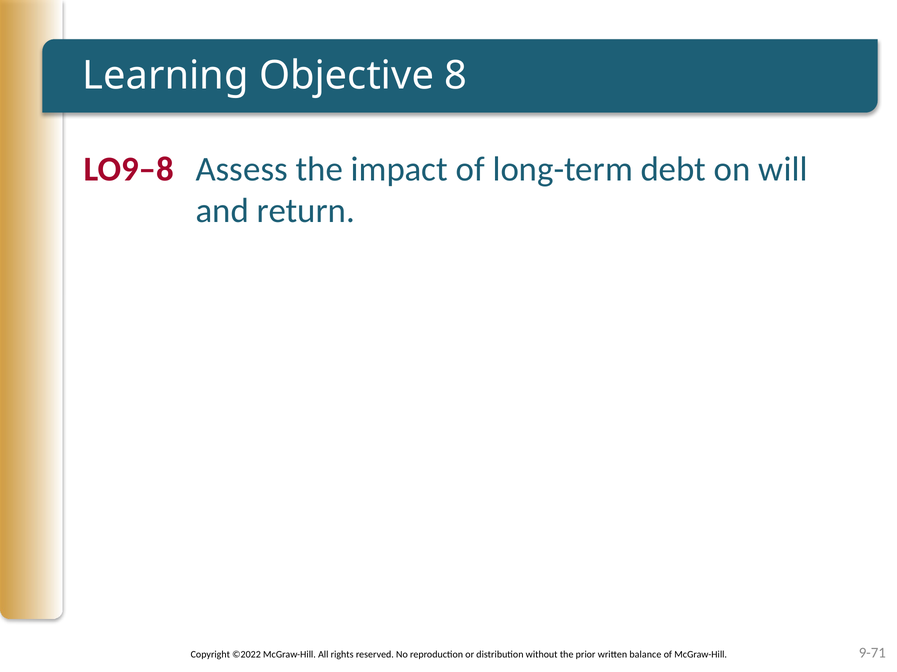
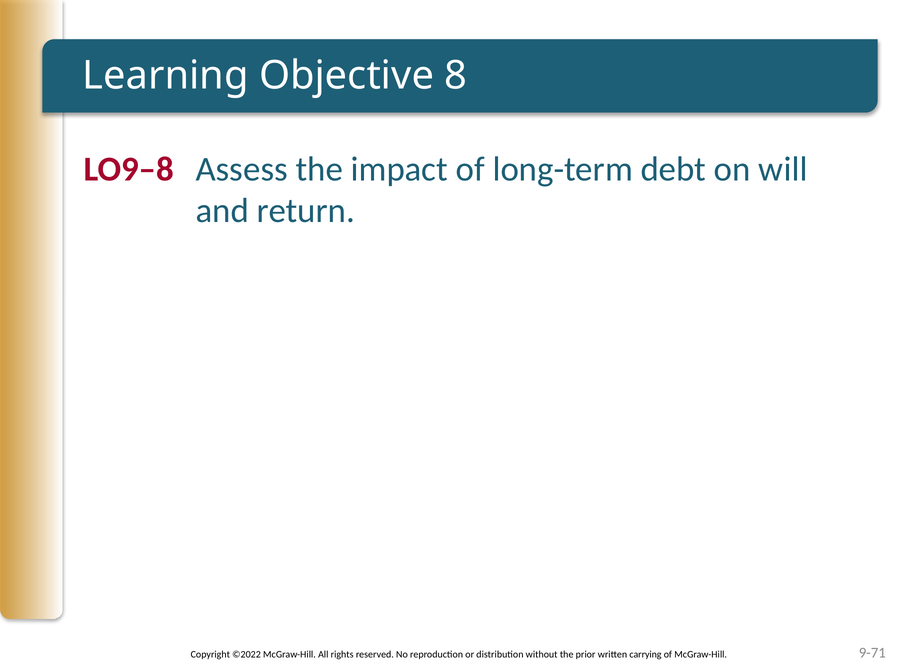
balance: balance -> carrying
